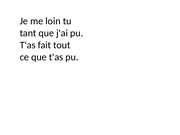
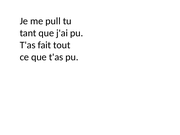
loin: loin -> pull
